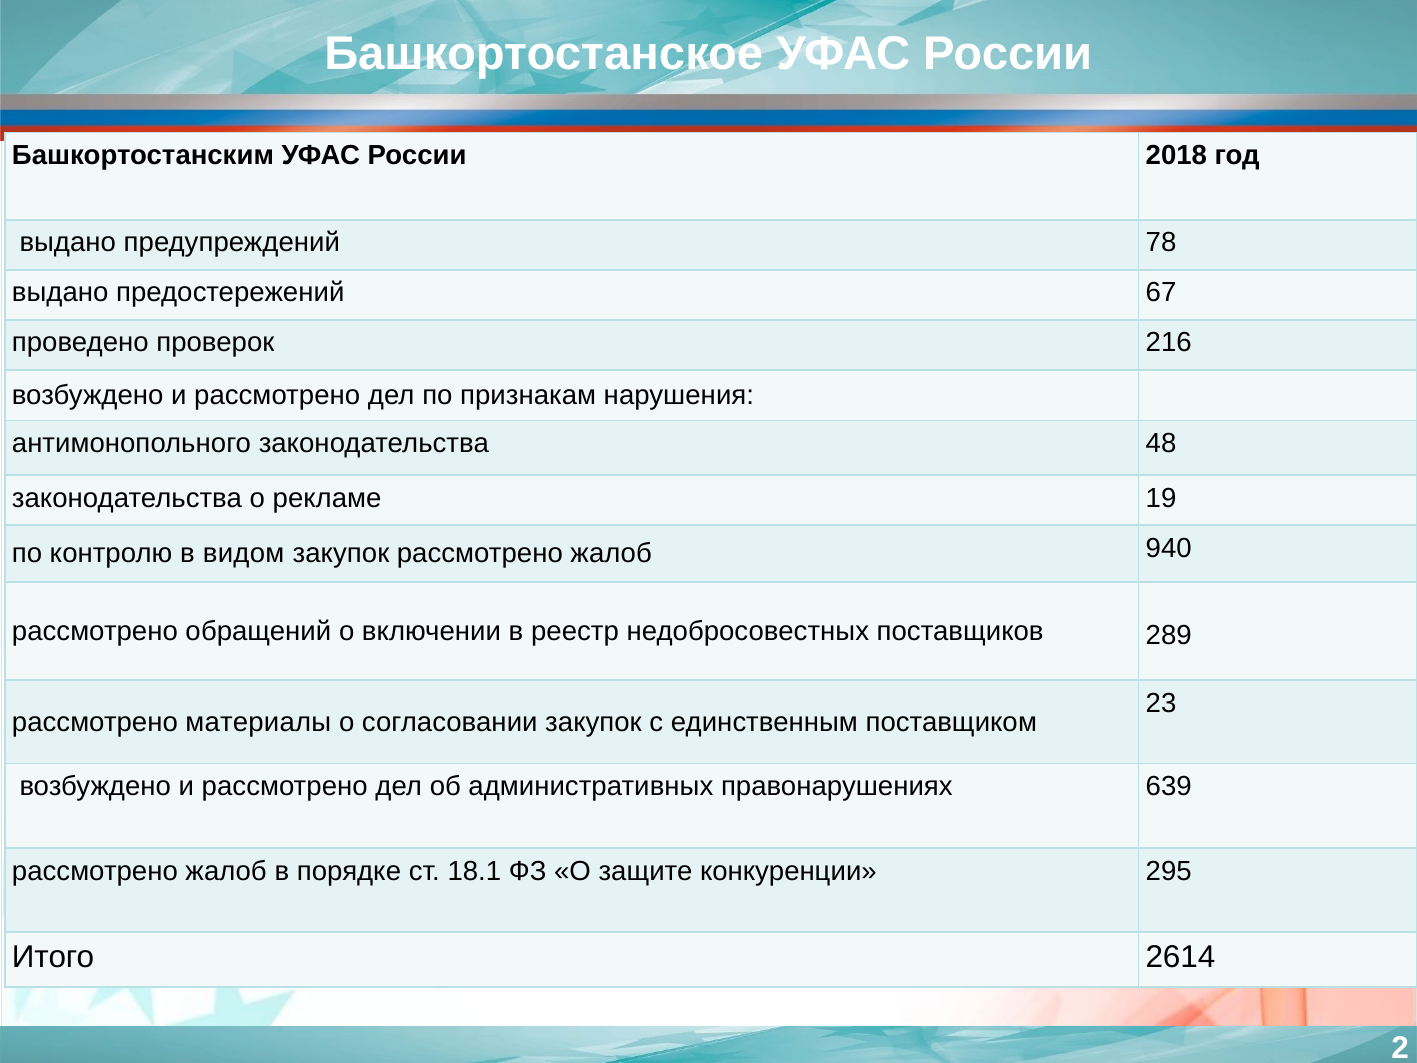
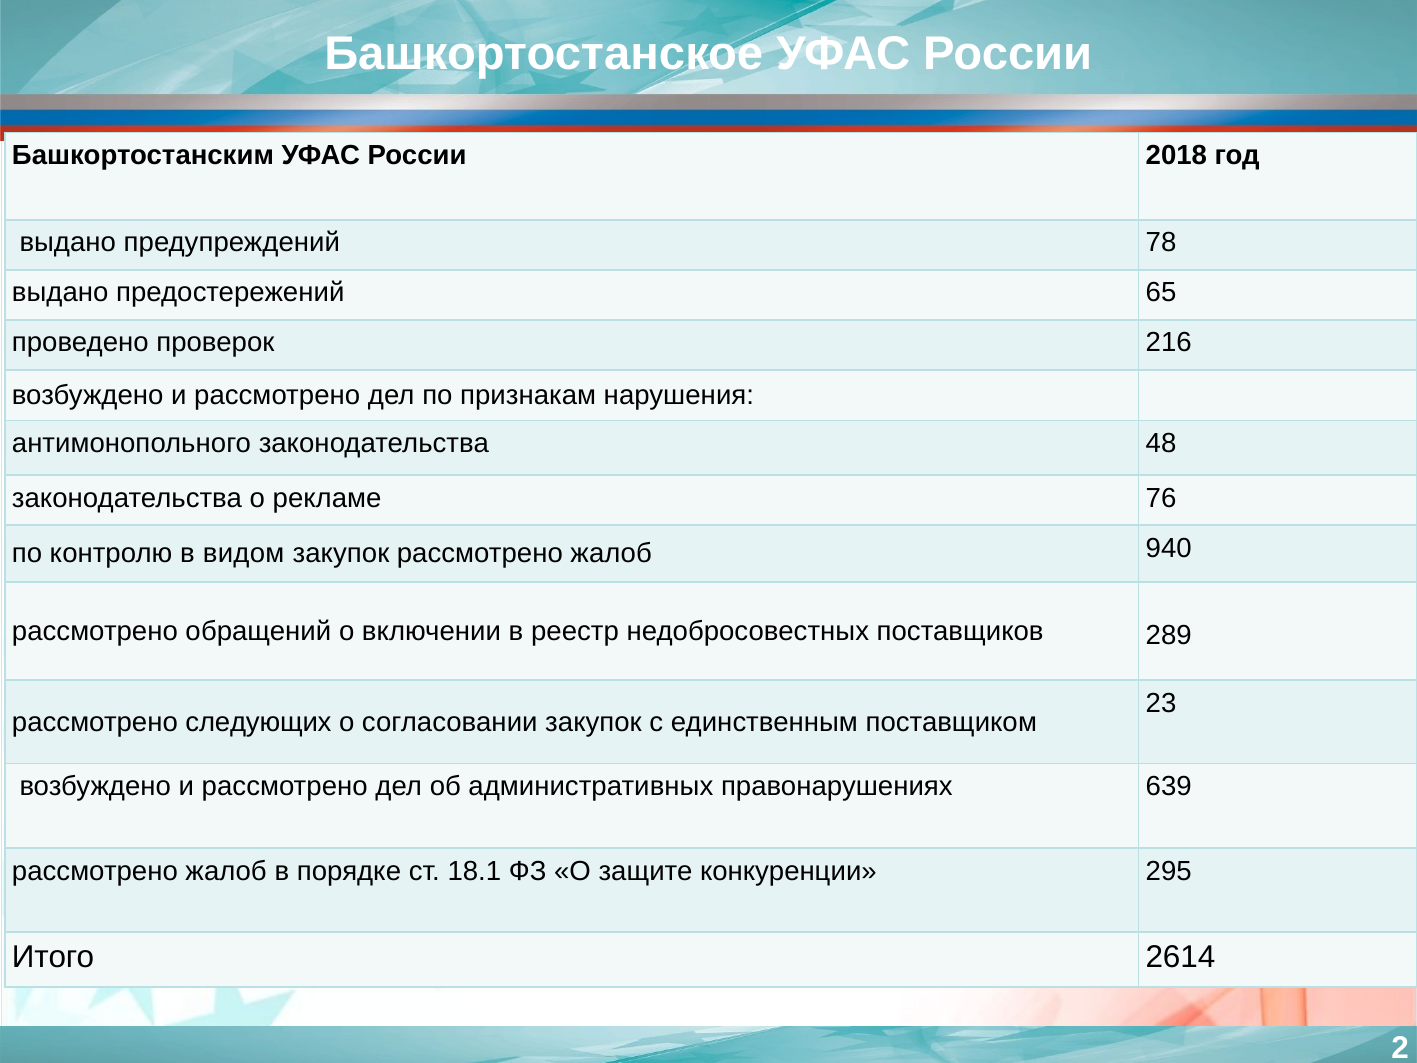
67: 67 -> 65
19: 19 -> 76
материалы: материалы -> следующих
